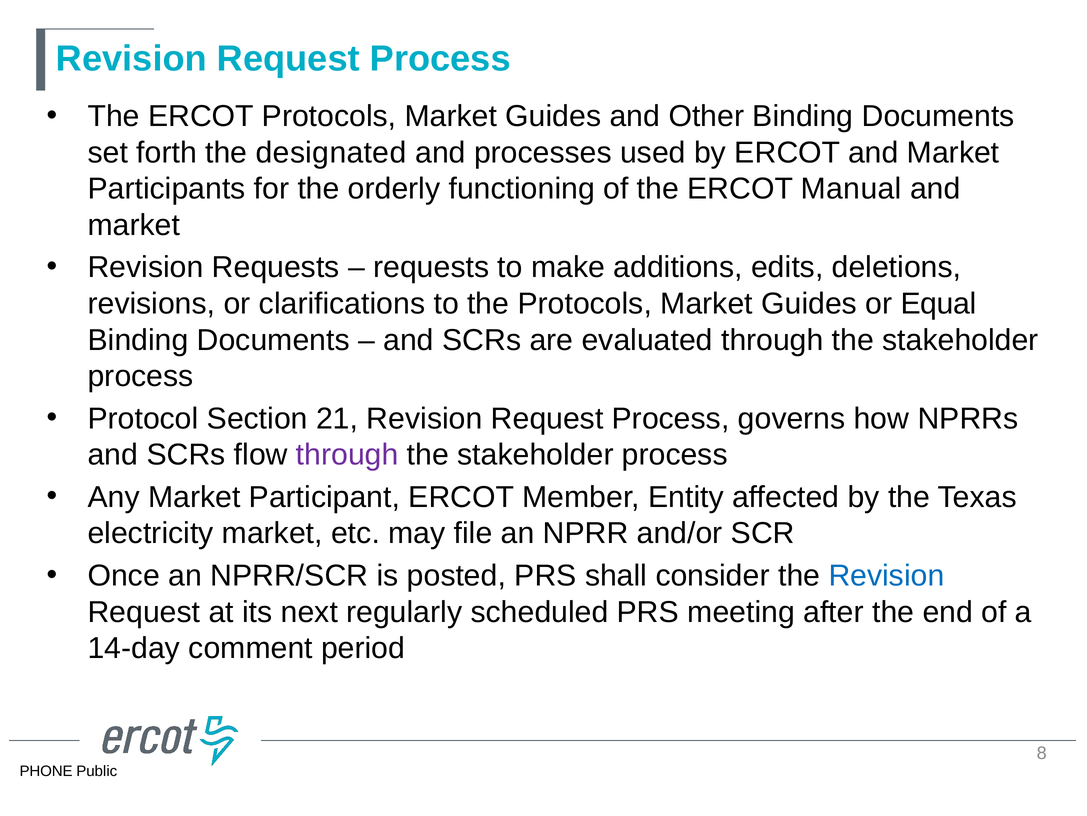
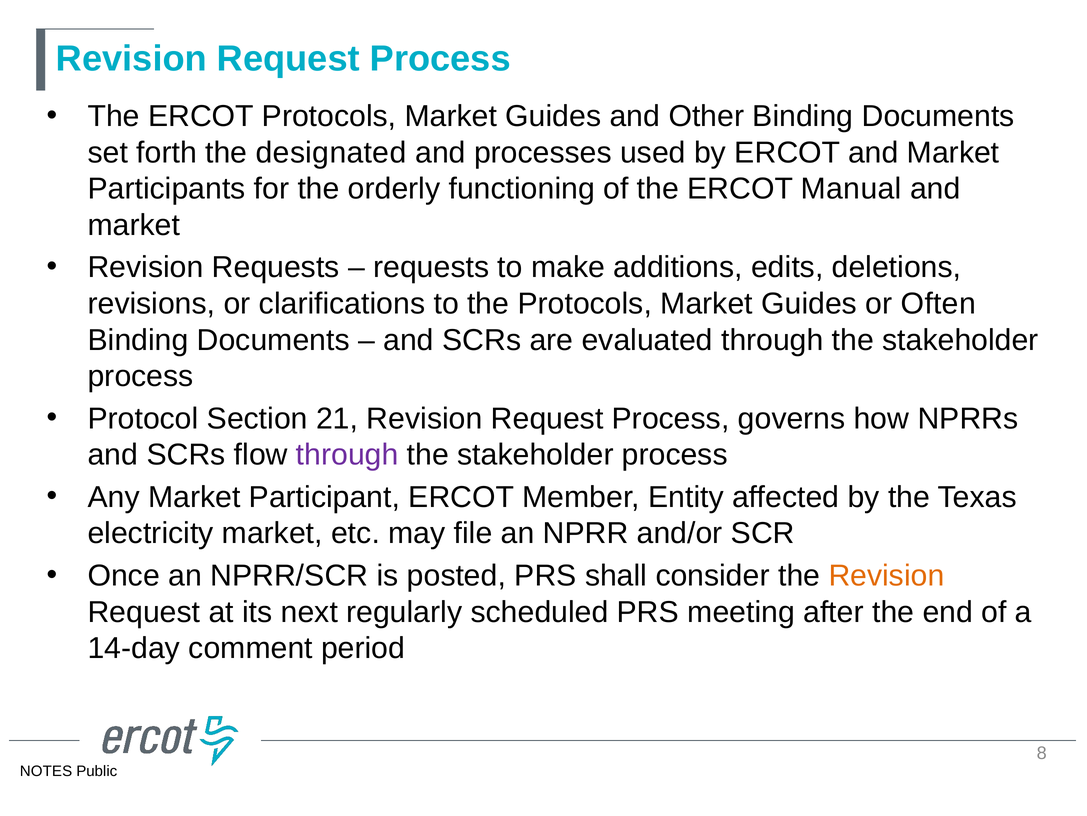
Equal: Equal -> Often
Revision at (886, 575) colour: blue -> orange
PHONE: PHONE -> NOTES
